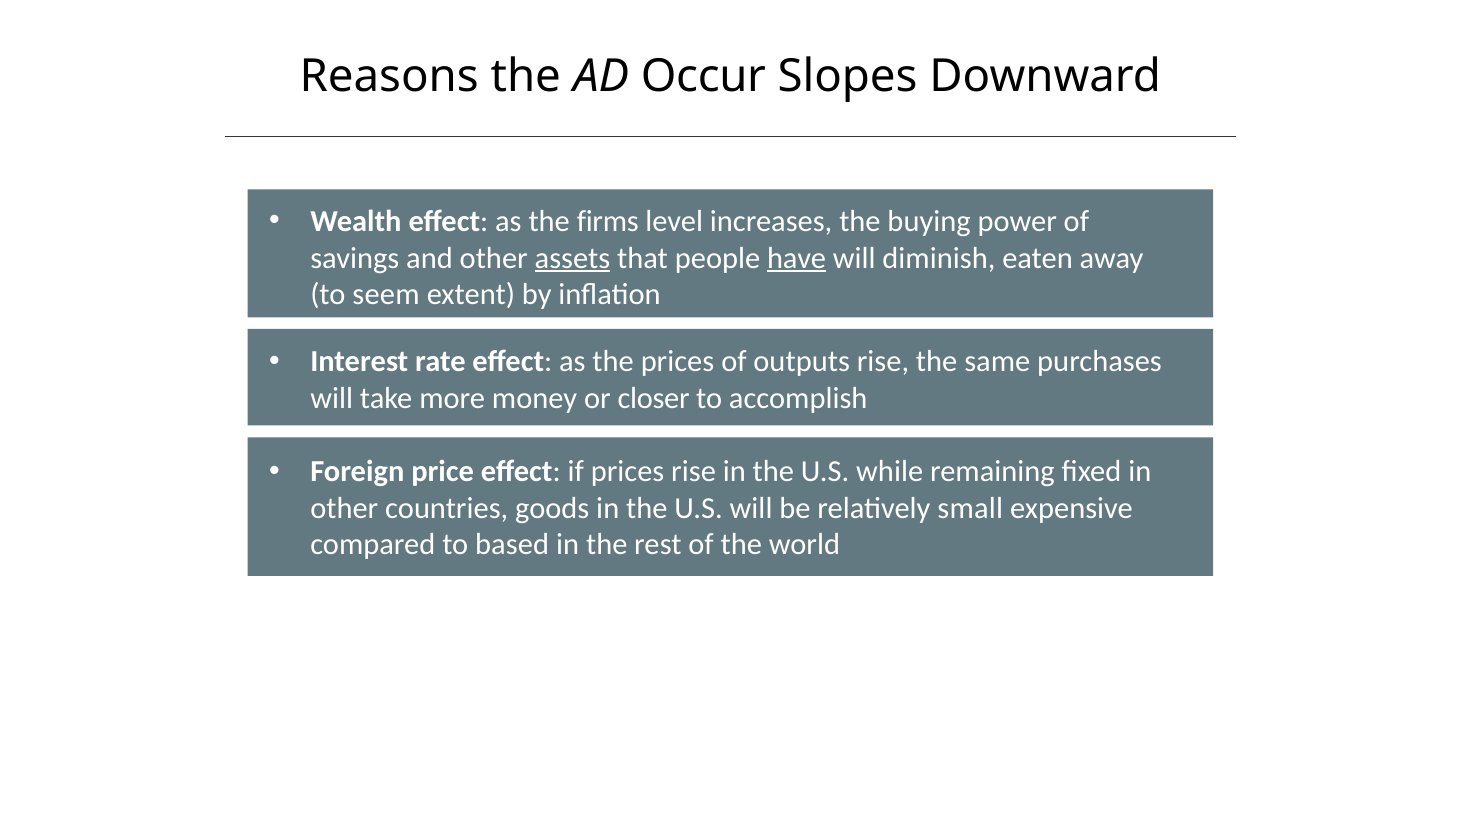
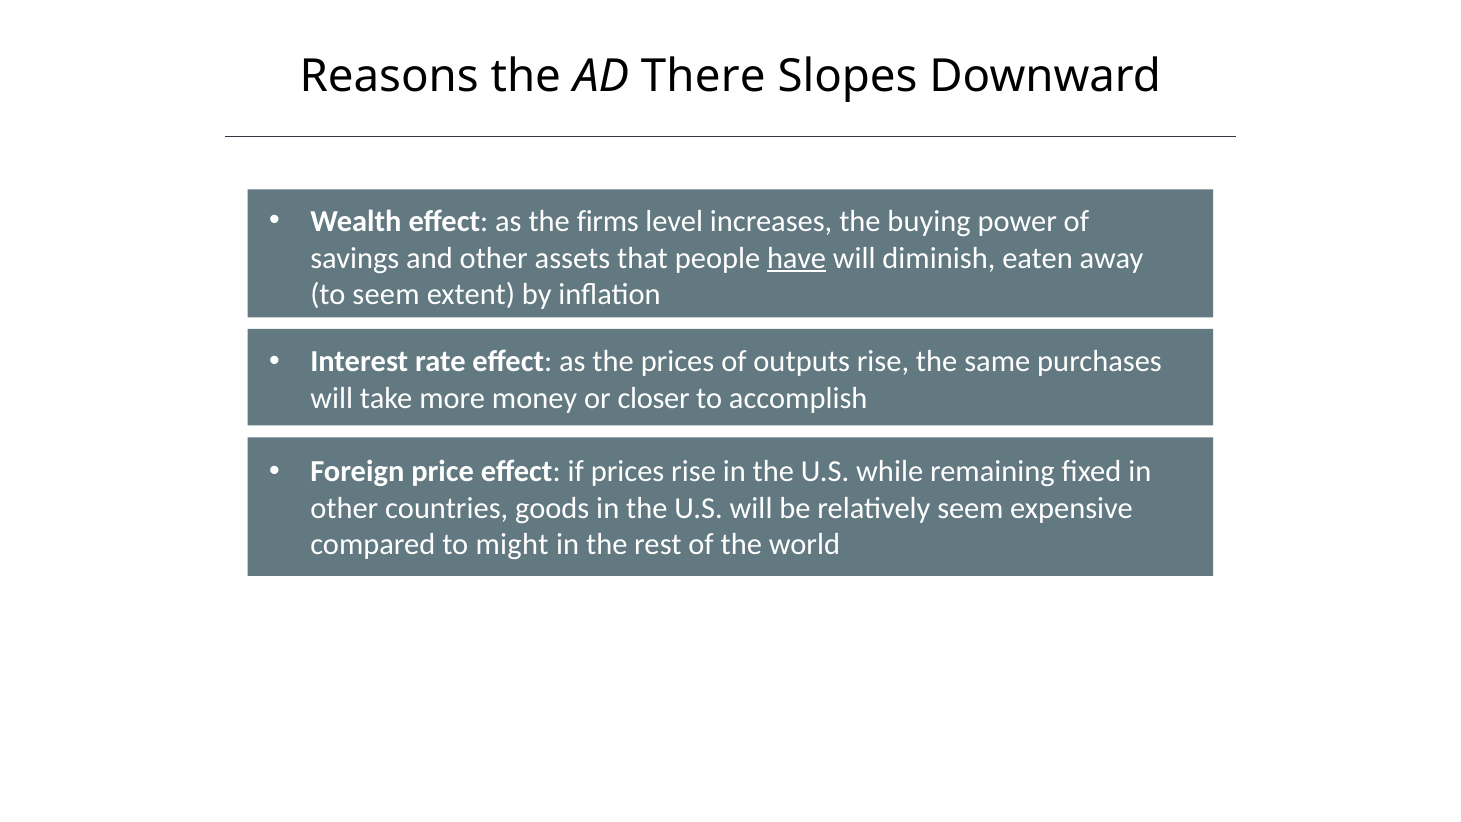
Occur: Occur -> There
assets underline: present -> none
relatively small: small -> seem
based: based -> might
